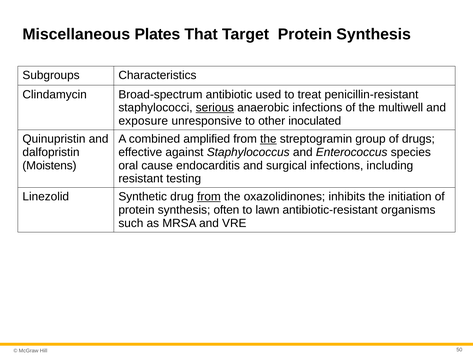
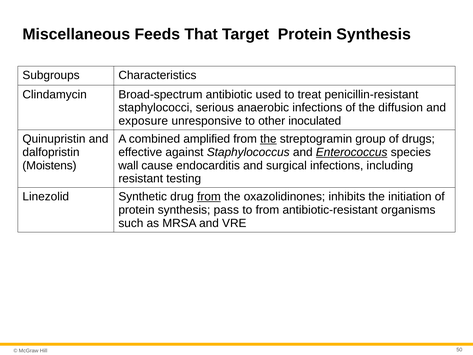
Plates: Plates -> Feeds
serious underline: present -> none
multiwell: multiwell -> diffusion
Enterococcus underline: none -> present
oral: oral -> wall
often: often -> pass
to lawn: lawn -> from
